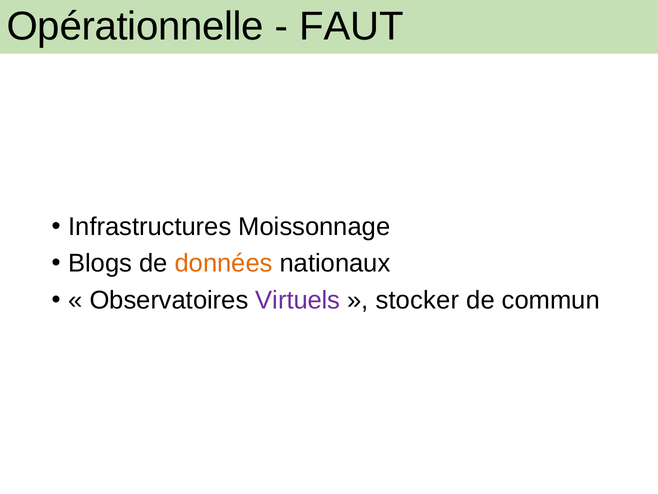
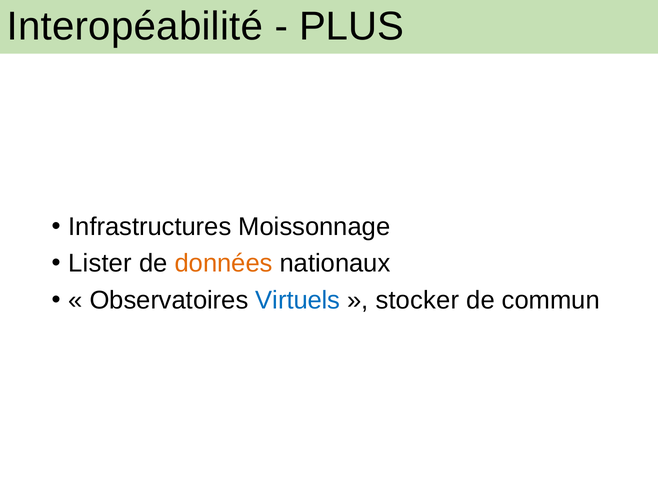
Opérationnelle: Opérationnelle -> Interopéabilité
FAUT: FAUT -> PLUS
Blogs: Blogs -> Lister
Virtuels colour: purple -> blue
